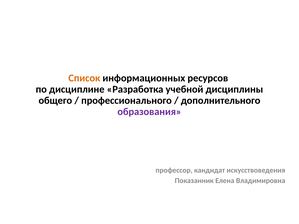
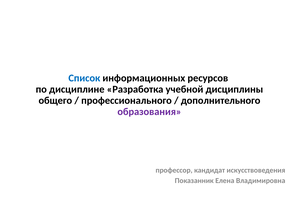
Список colour: orange -> blue
